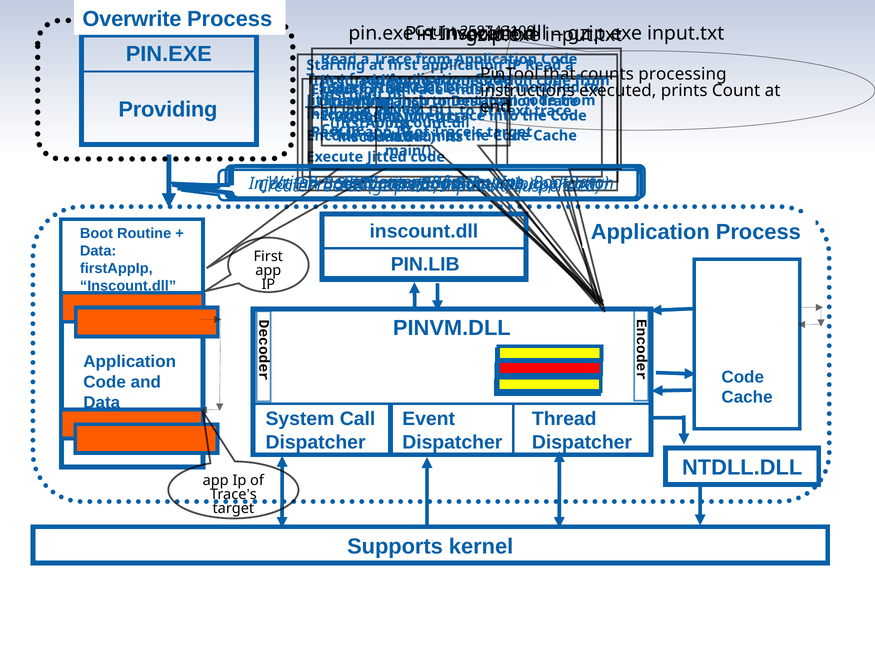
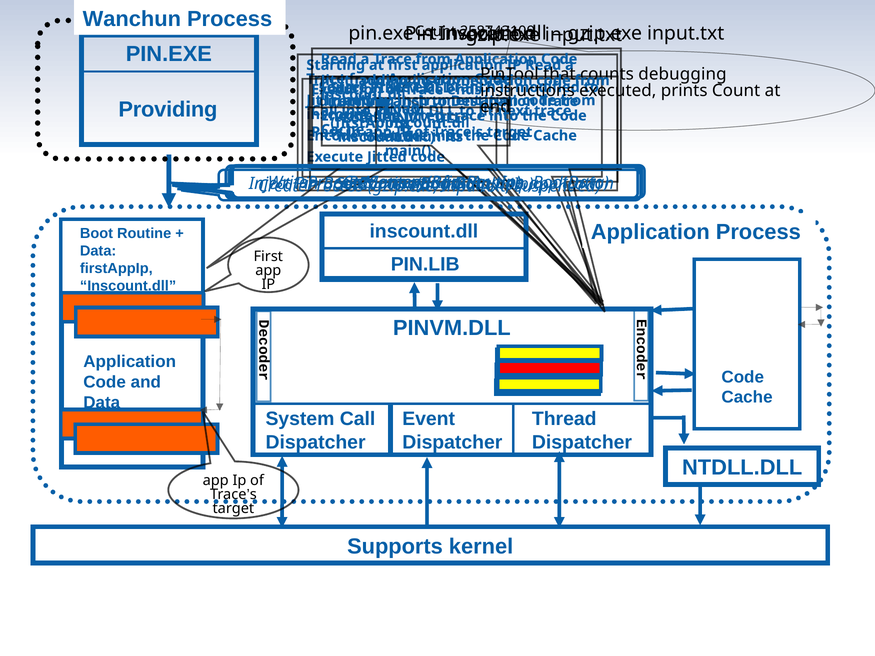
Overwrite: Overwrite -> Wanchun
processing: processing -> debugging
